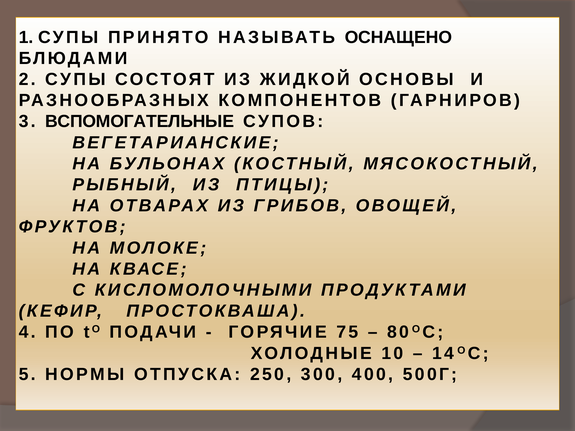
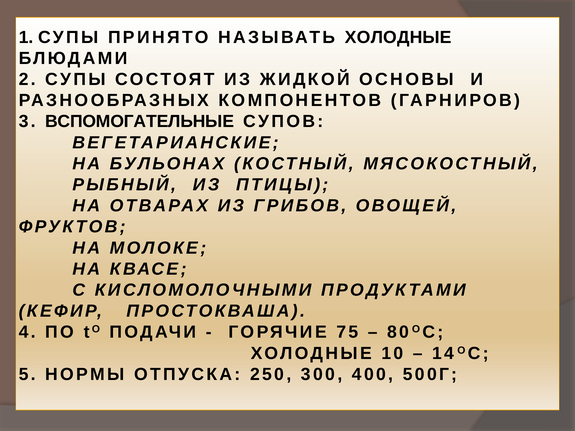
НАЗЫВАТЬ ОСНАЩЕНО: ОСНАЩЕНО -> ХОЛОДНЫЕ
